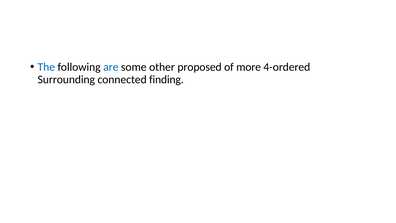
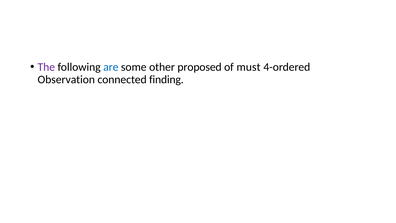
The colour: blue -> purple
more: more -> must
Surrounding: Surrounding -> Observation
